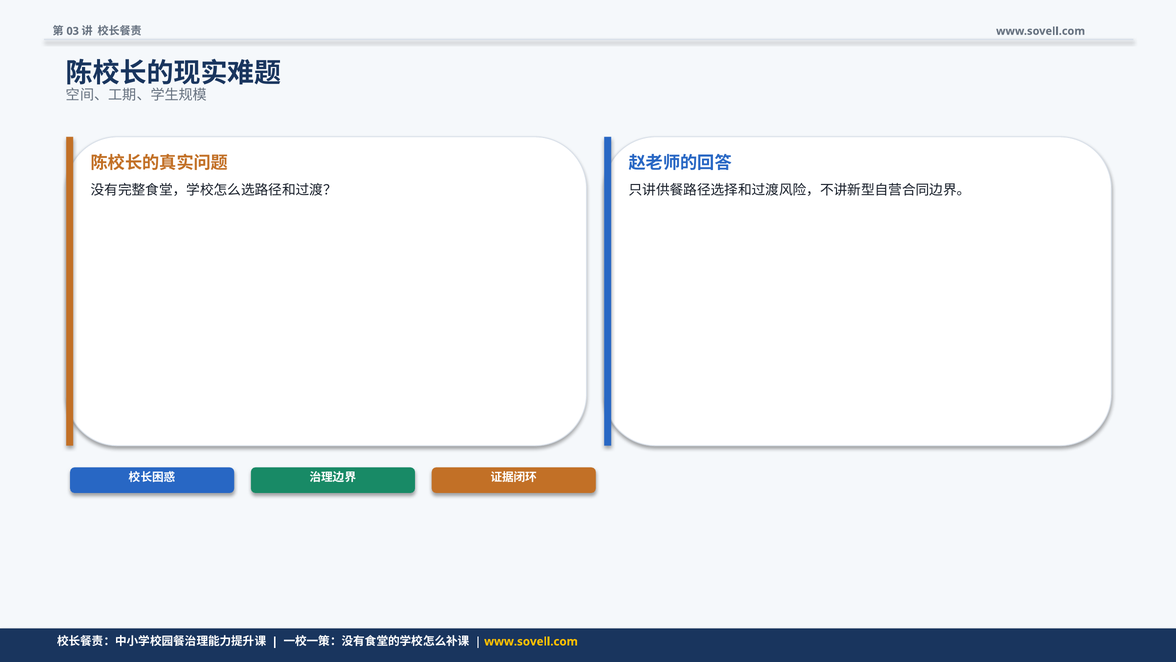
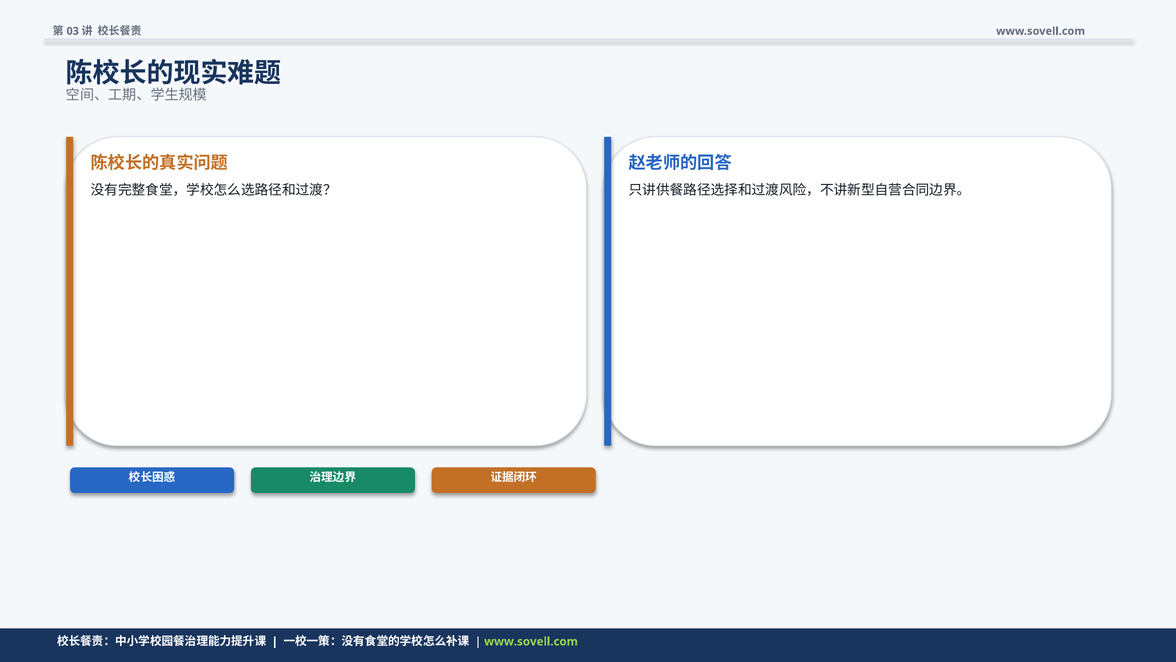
www.sovell.com at (531, 641) colour: yellow -> light green
